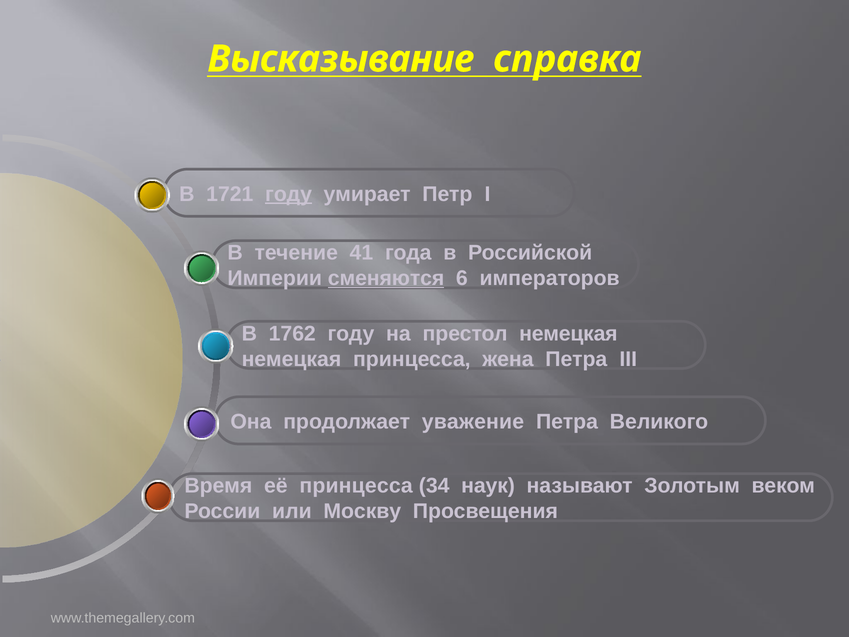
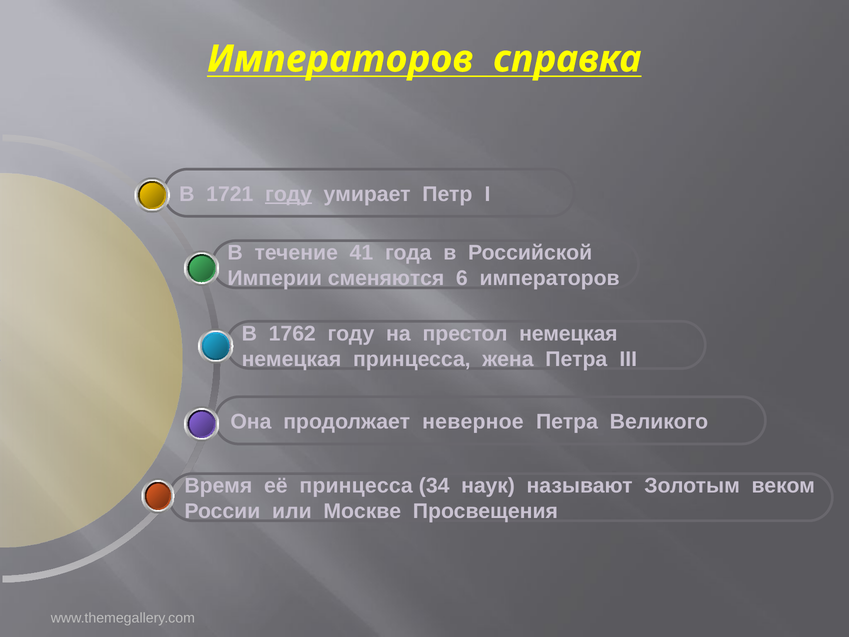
Высказывание at (341, 59): Высказывание -> Императоров
сменяются underline: present -> none
уважение: уважение -> неверное
Москву: Москву -> Москве
